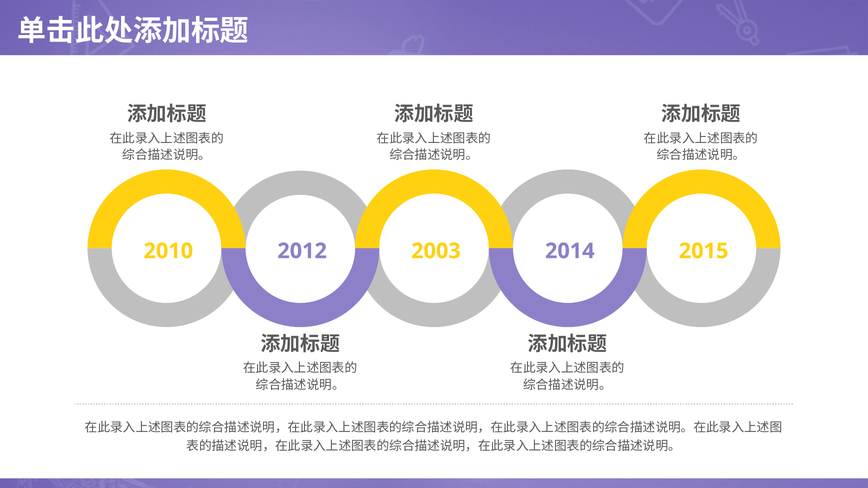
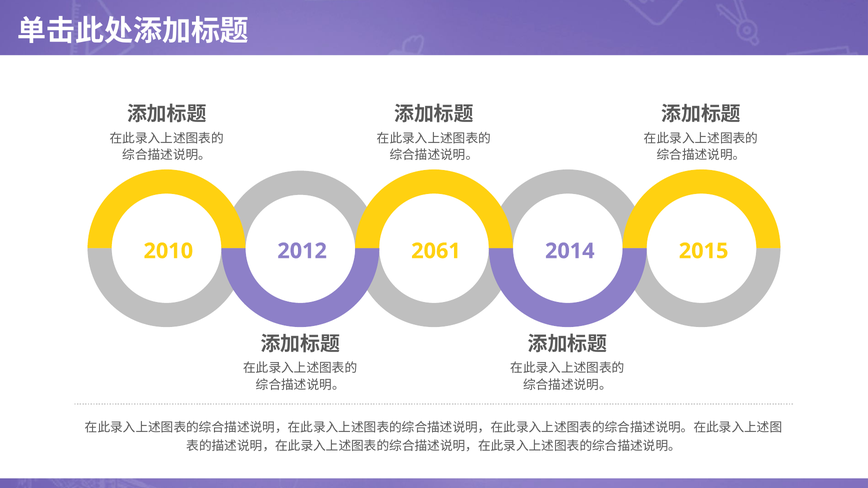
2003: 2003 -> 2061
